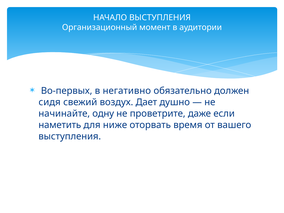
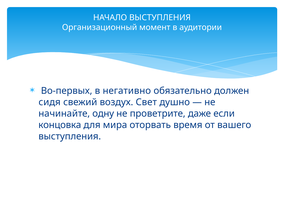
Дает: Дает -> Свет
наметить: наметить -> концовка
ниже: ниже -> мира
